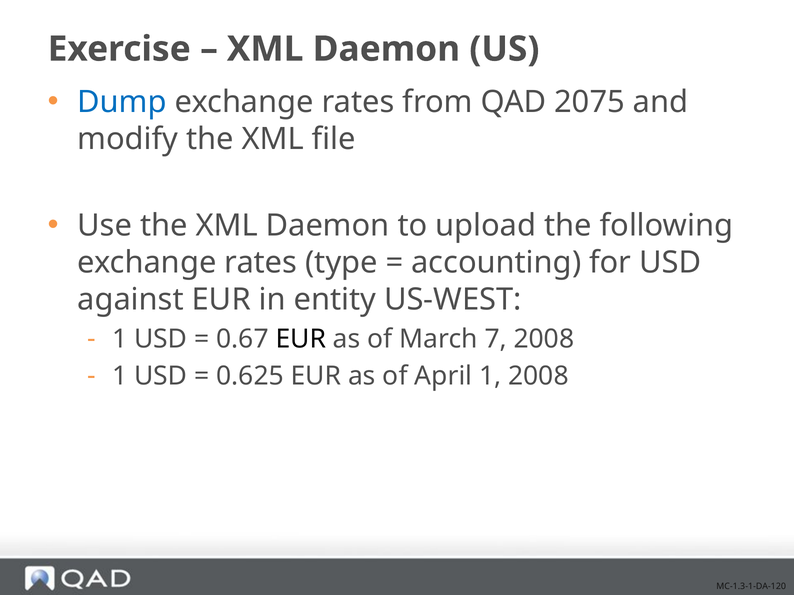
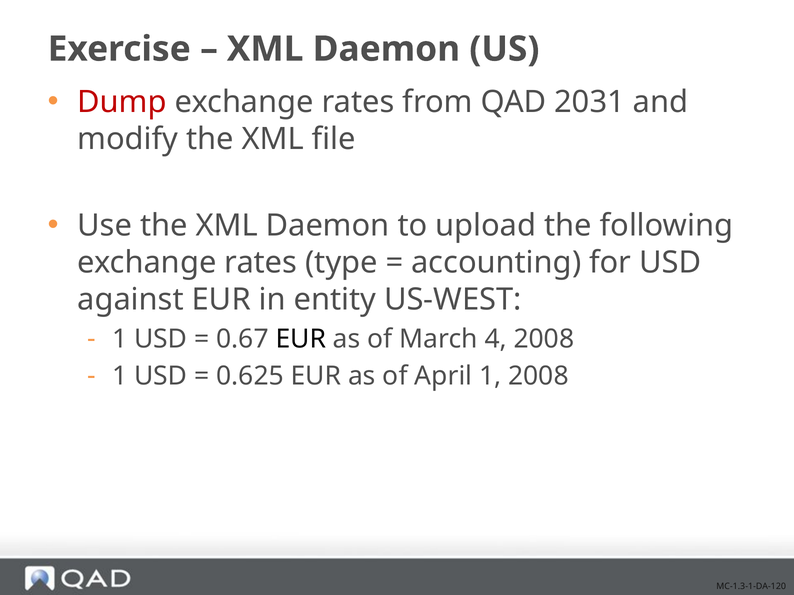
Dump colour: blue -> red
2075: 2075 -> 2031
7: 7 -> 4
